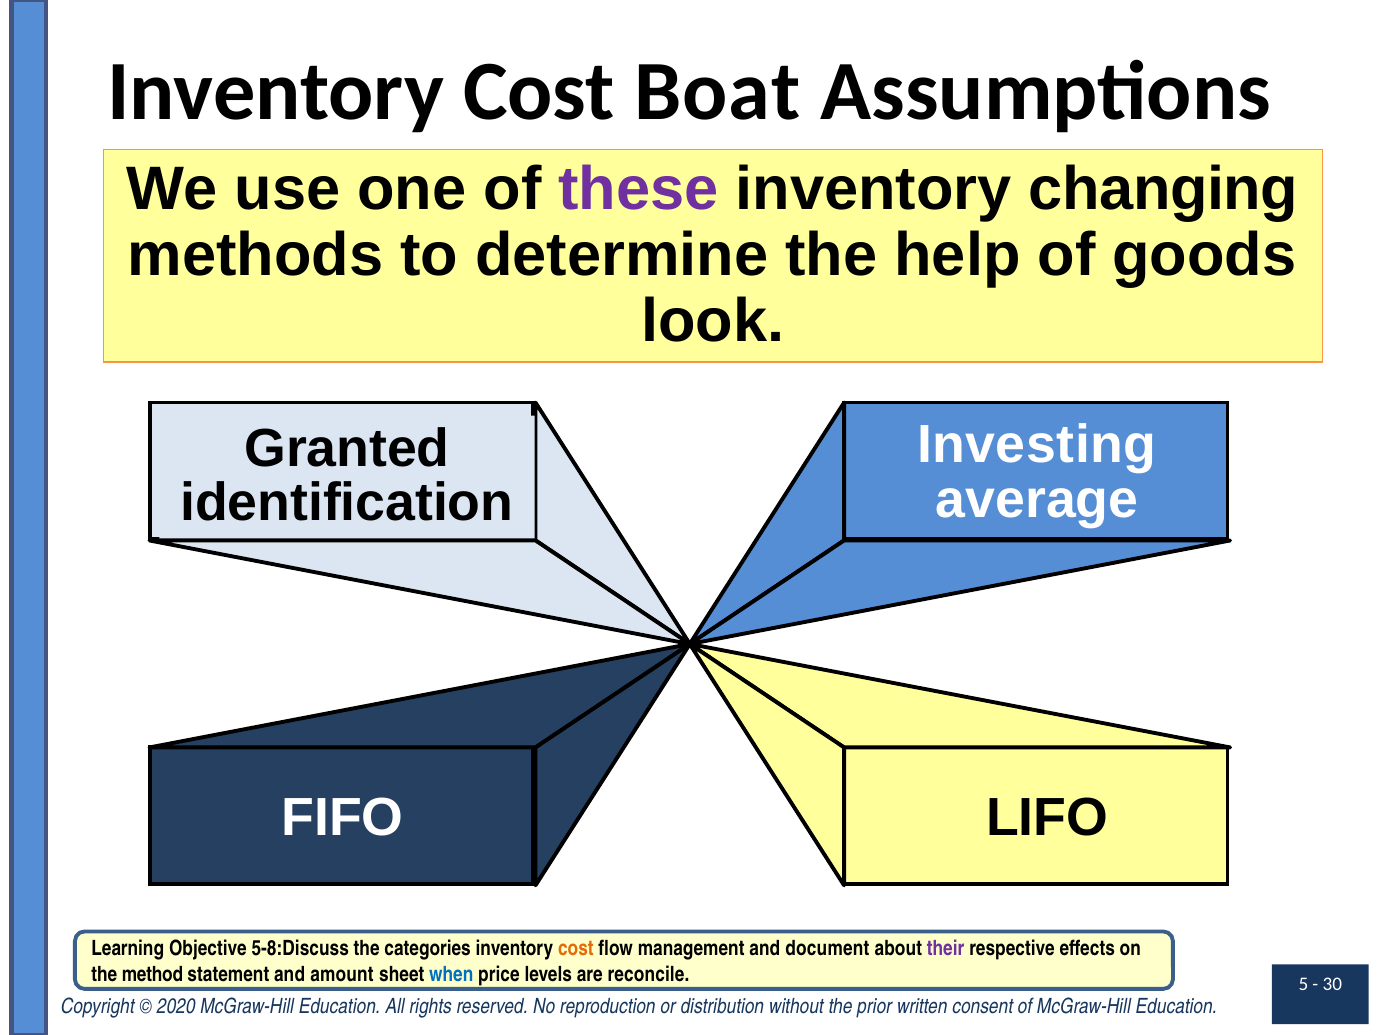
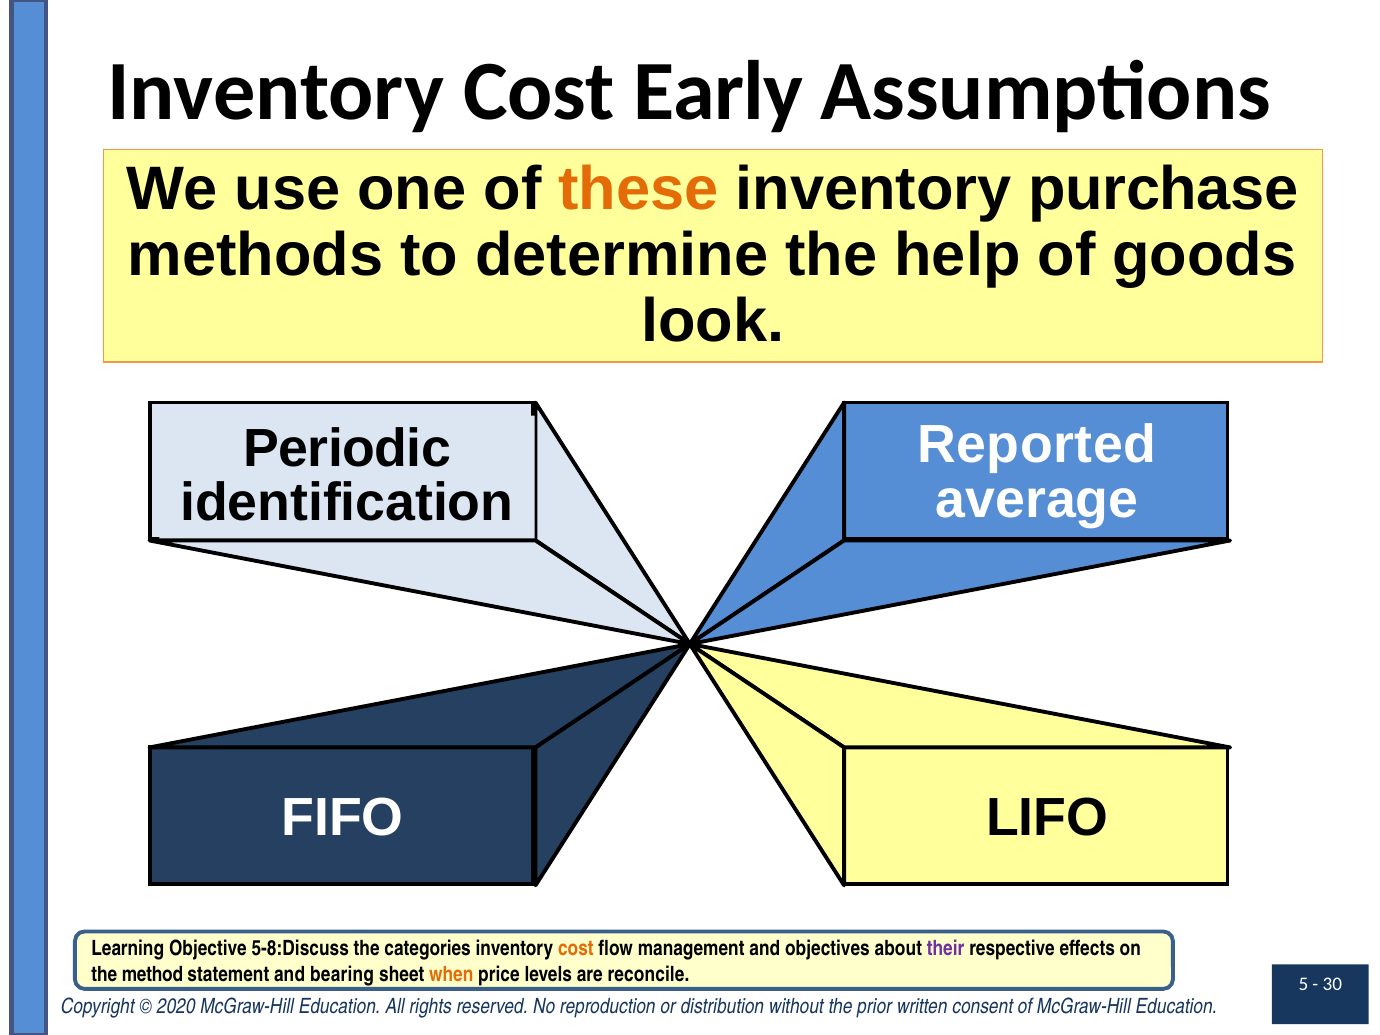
Boat: Boat -> Early
these colour: purple -> orange
changing: changing -> purchase
Investing: Investing -> Reported
Granted: Granted -> Periodic
document: document -> objectives
amount: amount -> bearing
when colour: blue -> orange
